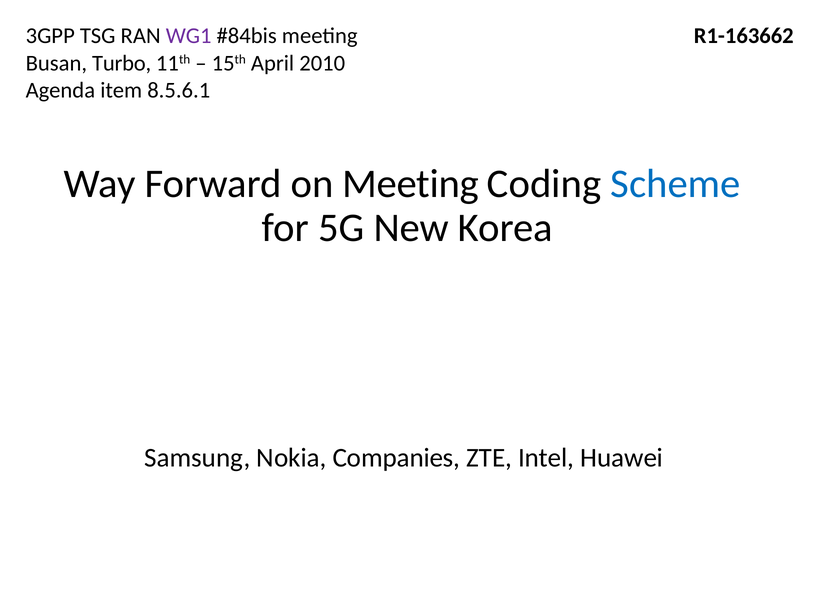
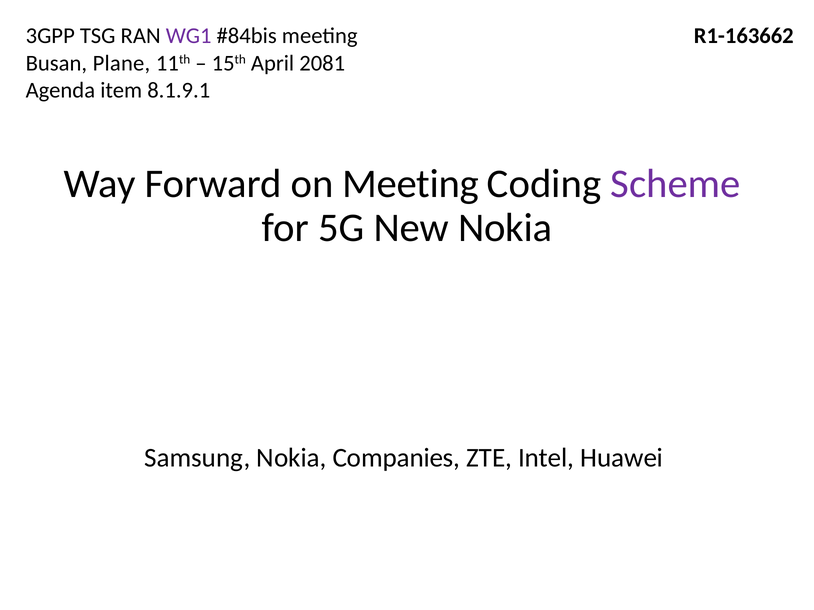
Turbo: Turbo -> Plane
2010: 2010 -> 2081
8.5.6.1: 8.5.6.1 -> 8.1.9.1
Scheme colour: blue -> purple
New Korea: Korea -> Nokia
